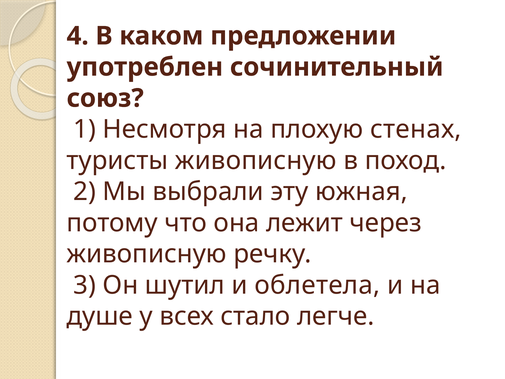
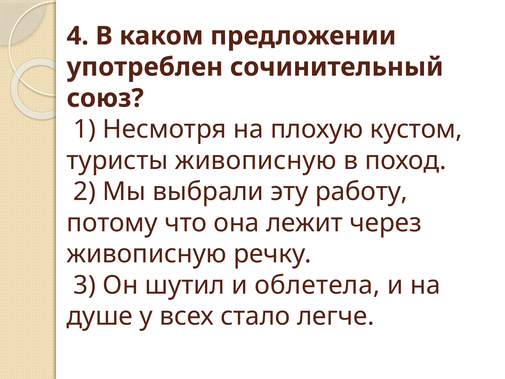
стенах: стенах -> кустом
южная: южная -> работу
